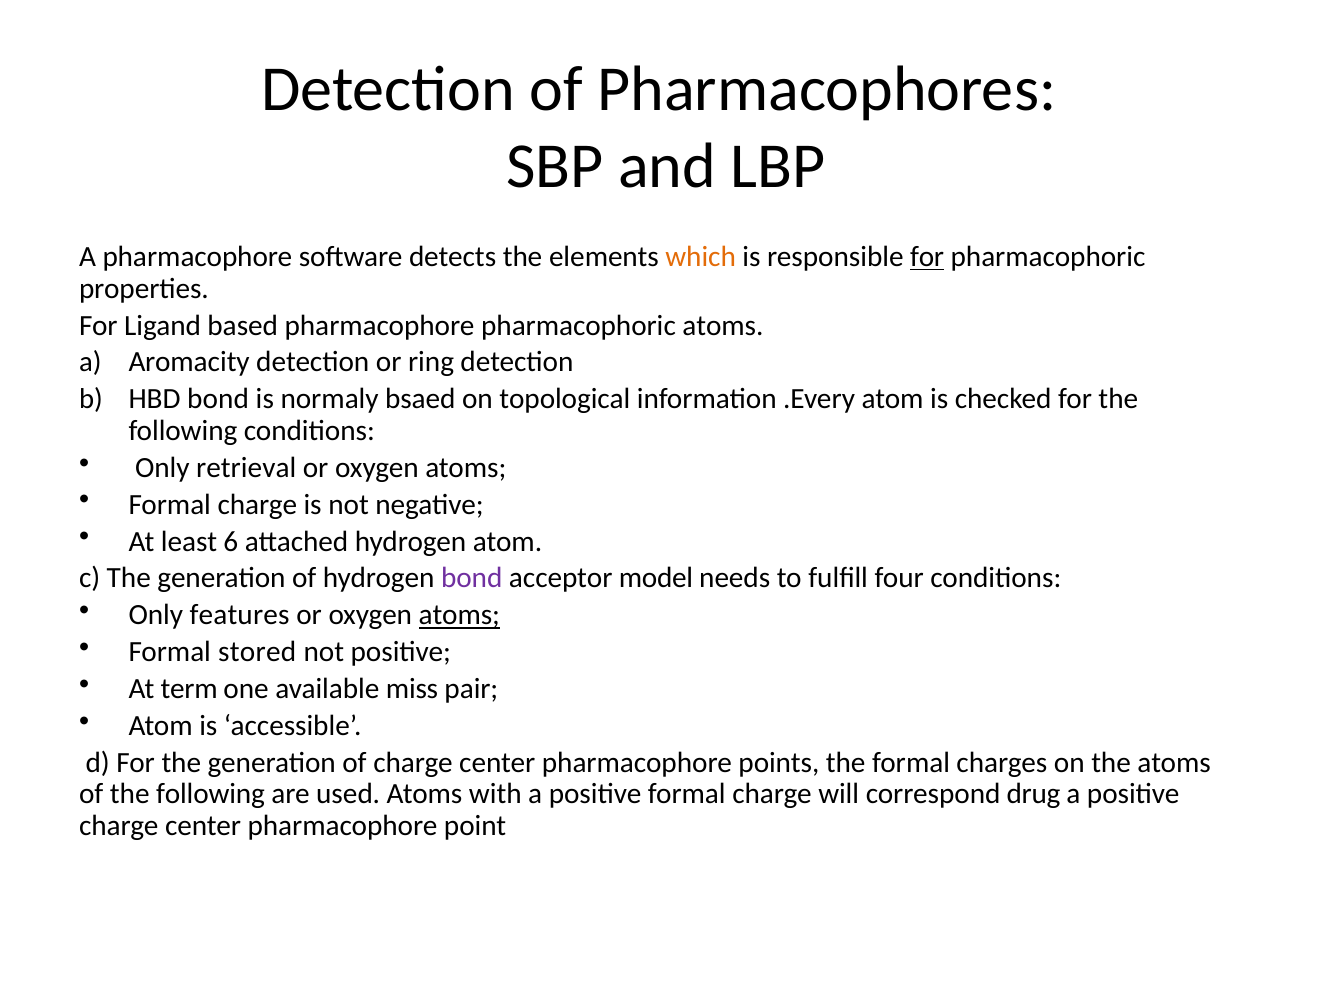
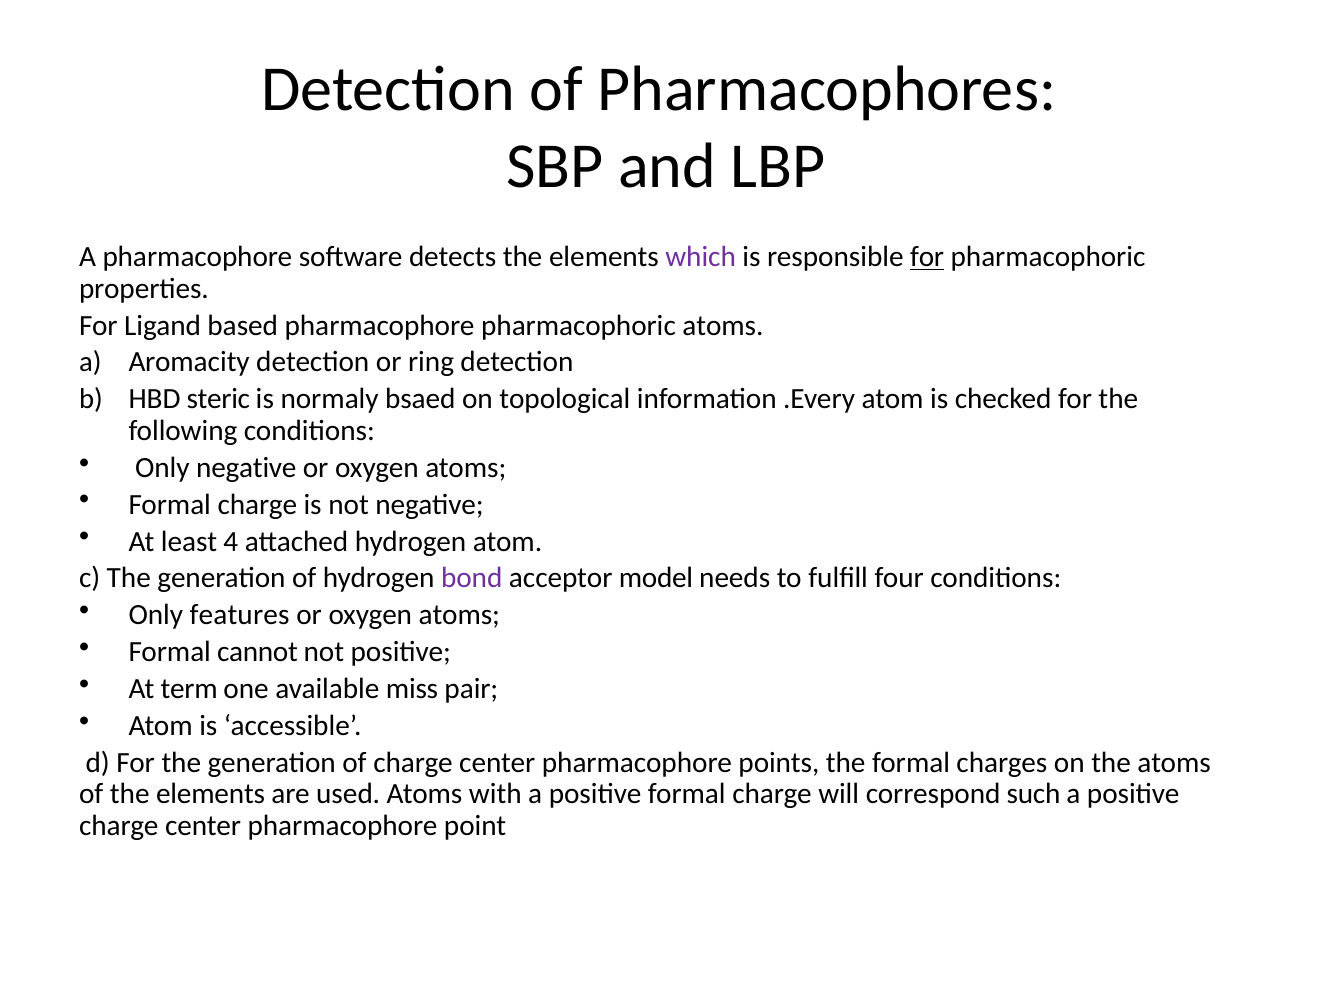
which colour: orange -> purple
HBD bond: bond -> steric
Only retrieval: retrieval -> negative
6: 6 -> 4
atoms at (459, 615) underline: present -> none
stored: stored -> cannot
of the following: following -> elements
drug: drug -> such
